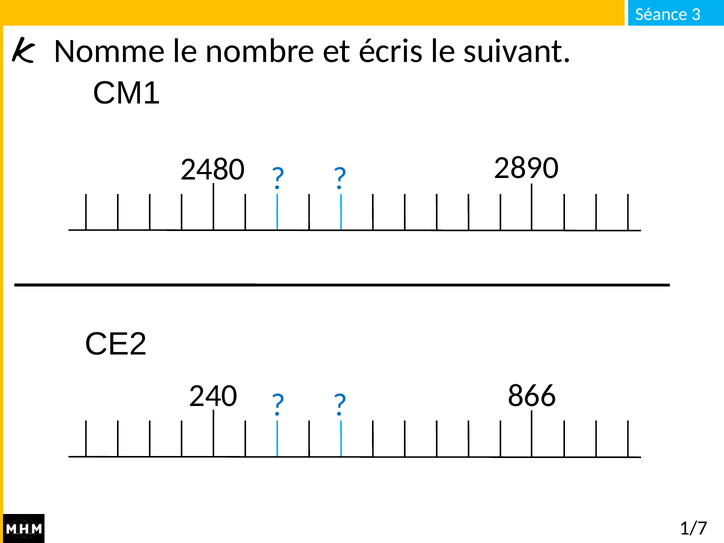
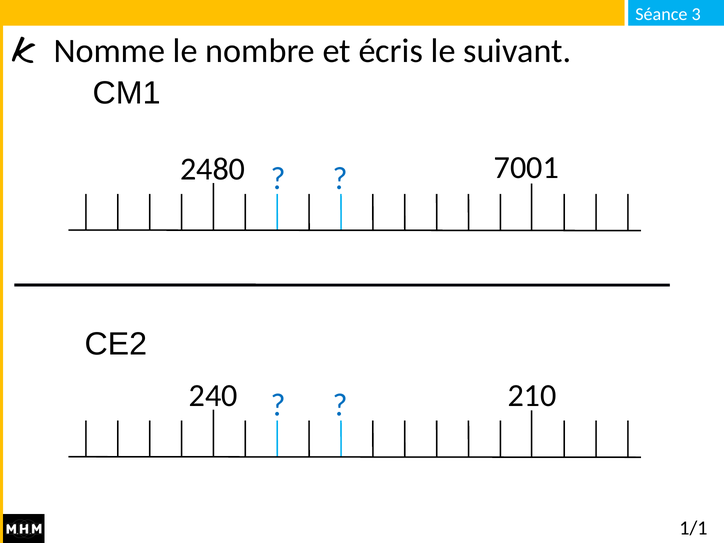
2890: 2890 -> 7001
866: 866 -> 210
1/7: 1/7 -> 1/1
